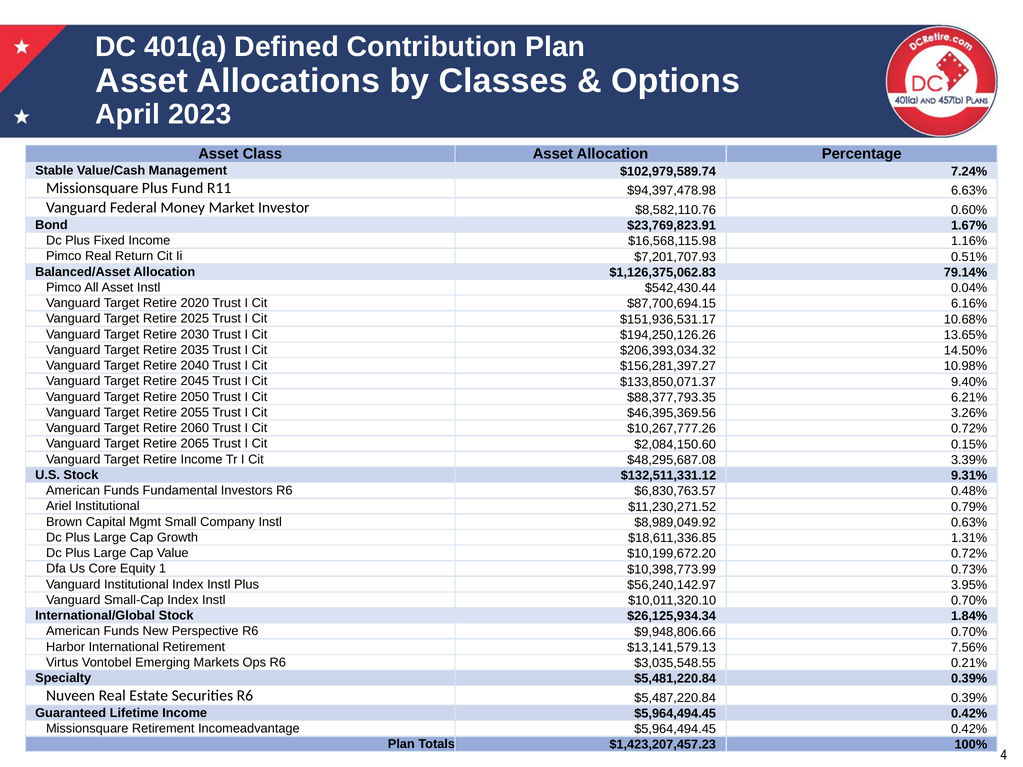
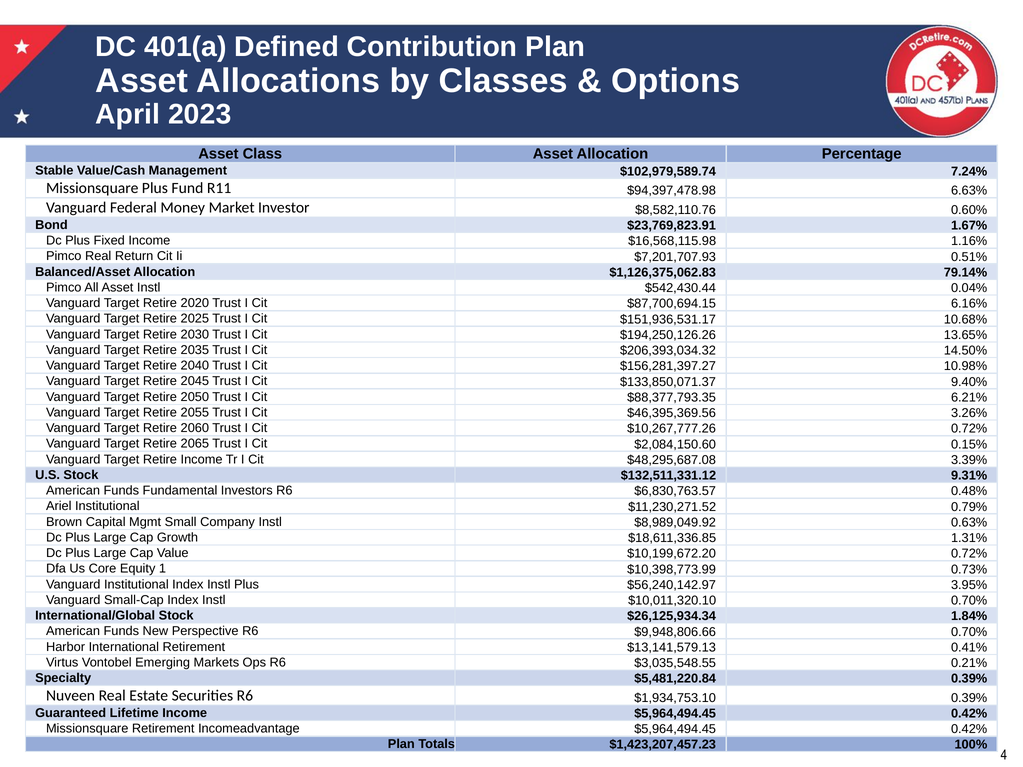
7.56%: 7.56% -> 0.41%
$5,487,220.84: $5,487,220.84 -> $1,934,753.10
